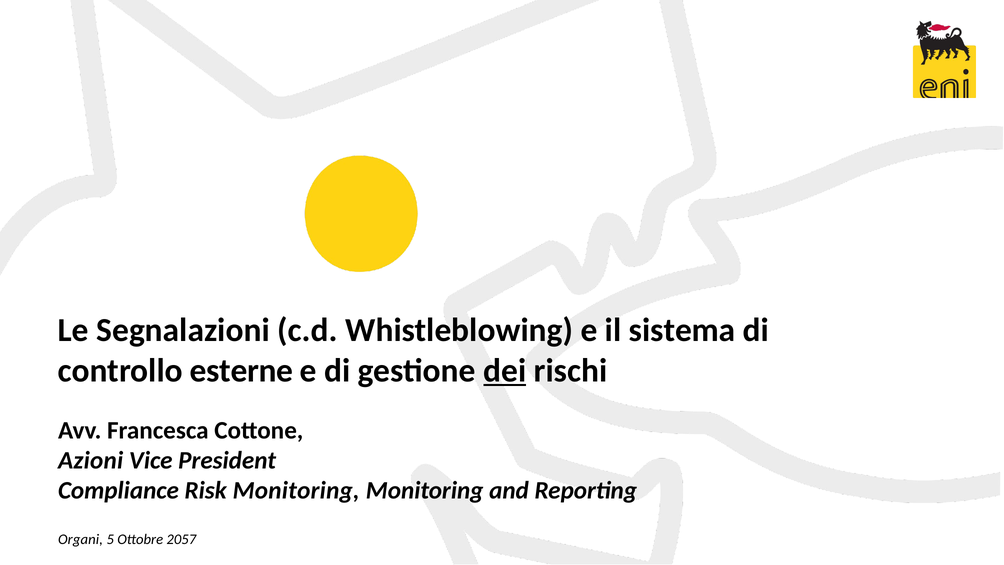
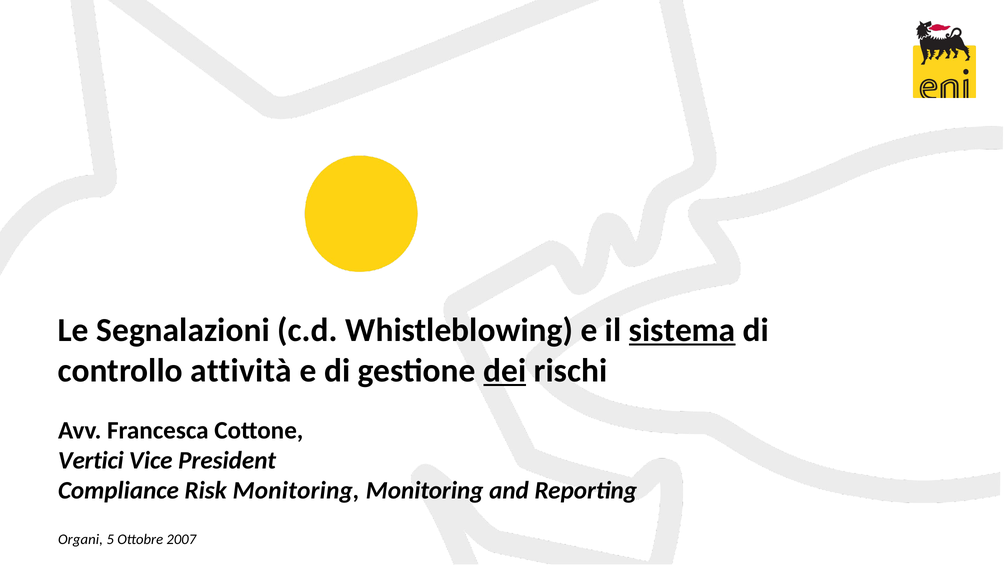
sistema underline: none -> present
esterne: esterne -> attività
Azioni: Azioni -> Vertici
2057: 2057 -> 2007
